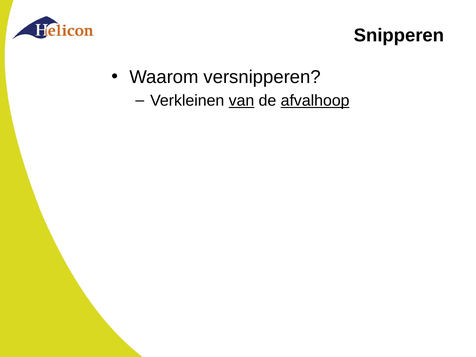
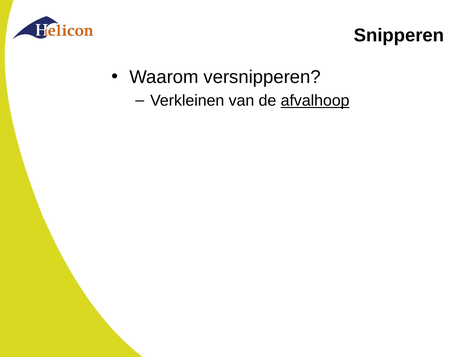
van underline: present -> none
